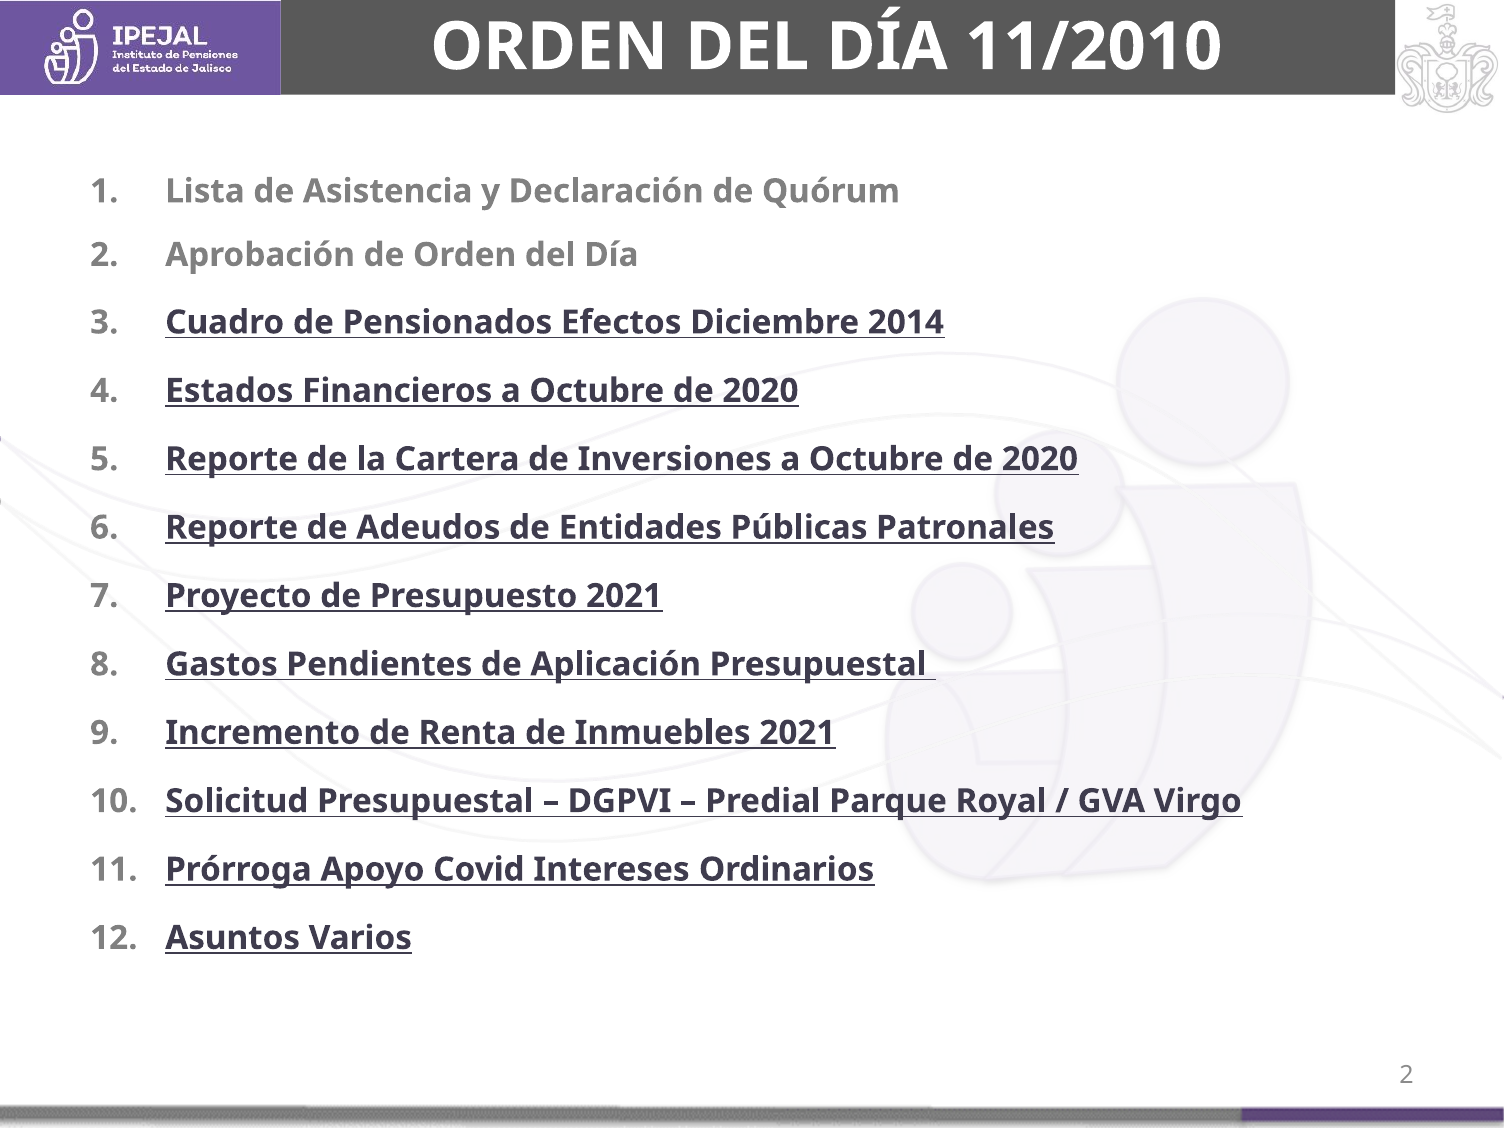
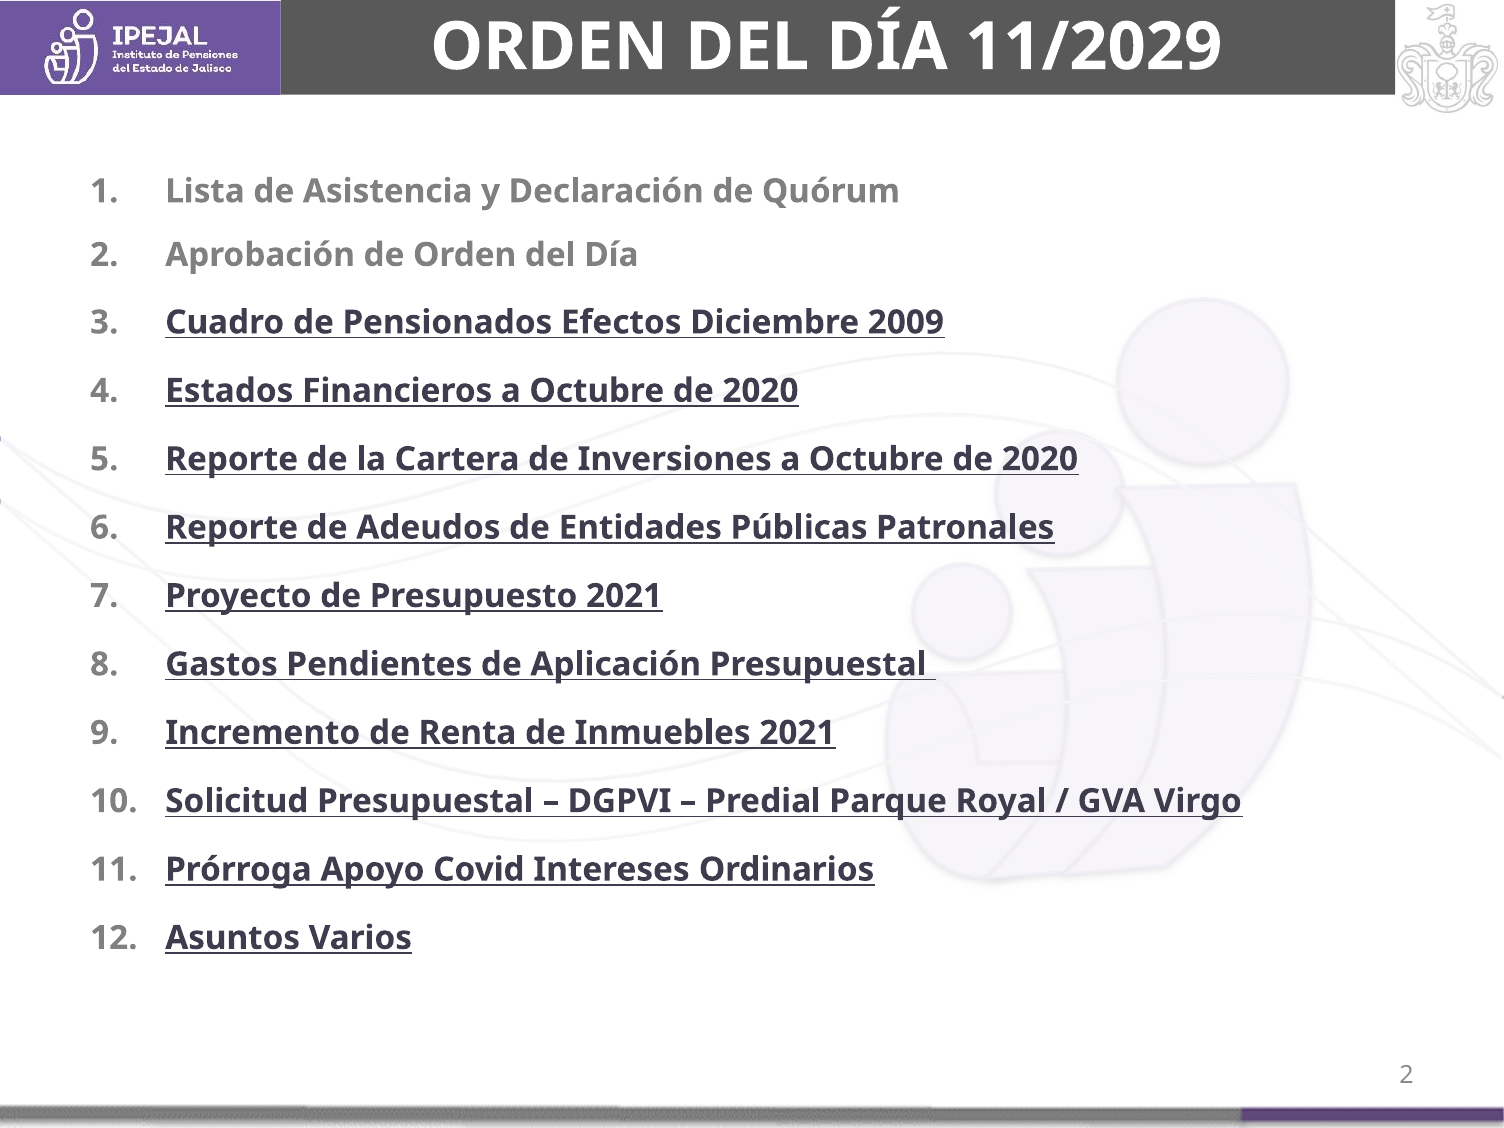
11/2010: 11/2010 -> 11/2029
2014: 2014 -> 2009
